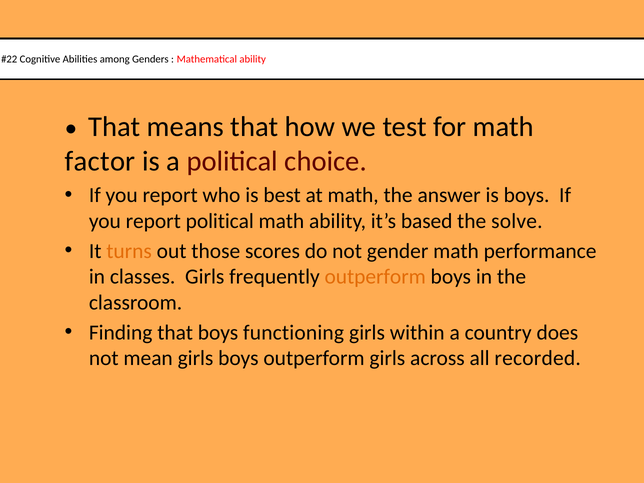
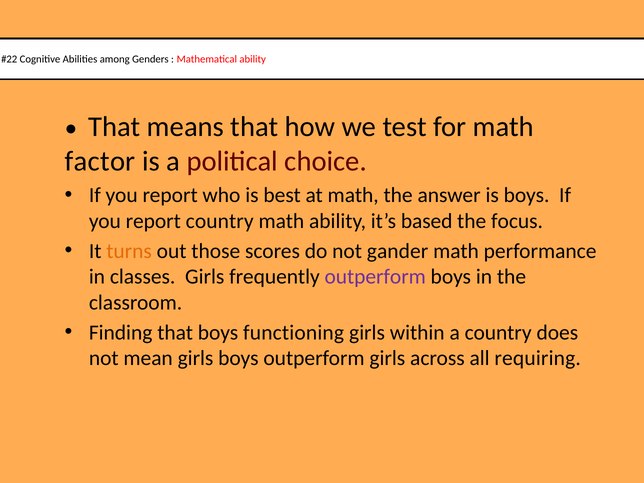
report political: political -> country
solve: solve -> focus
gender: gender -> gander
outperform at (375, 277) colour: orange -> purple
recorded: recorded -> requiring
